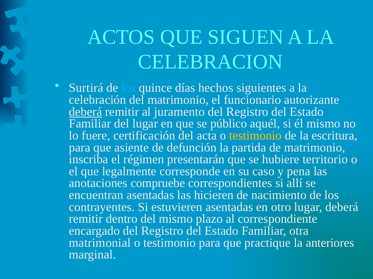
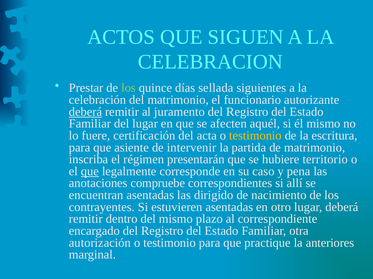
Surtirá: Surtirá -> Prestar
los at (129, 88) colour: light blue -> light green
hechos: hechos -> sellada
público: público -> afecten
defunción: defunción -> intervenir
que at (90, 172) underline: none -> present
hicieren: hicieren -> dirigido
matrimonial: matrimonial -> autorización
